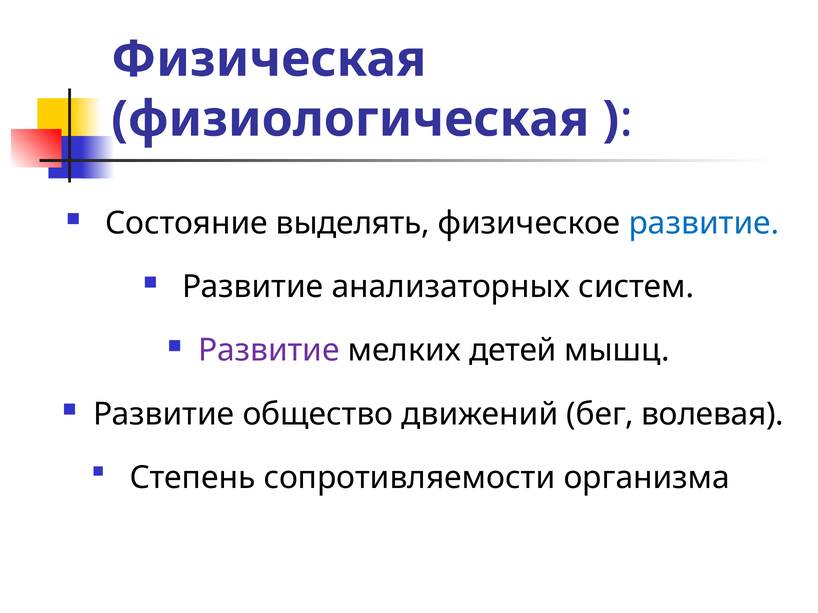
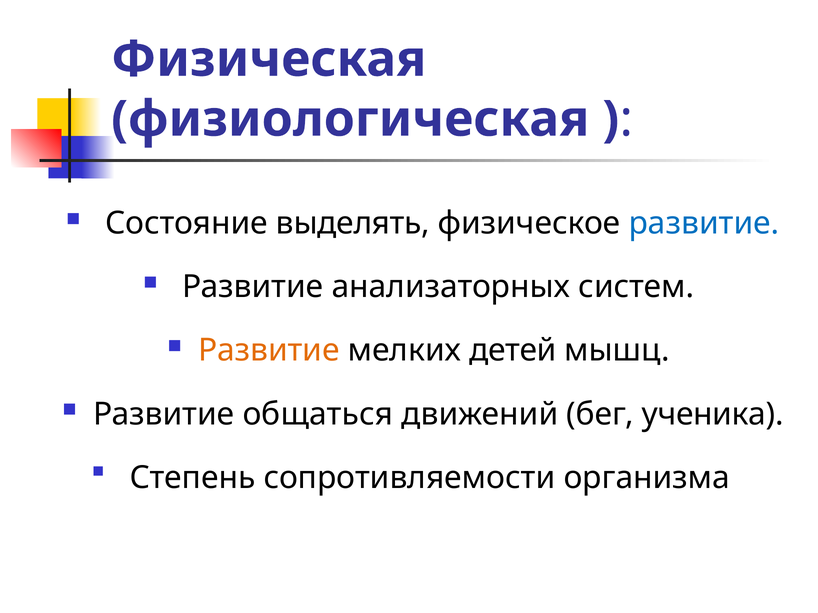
Развитие at (269, 351) colour: purple -> orange
общество: общество -> общаться
волевая: волевая -> ученика
